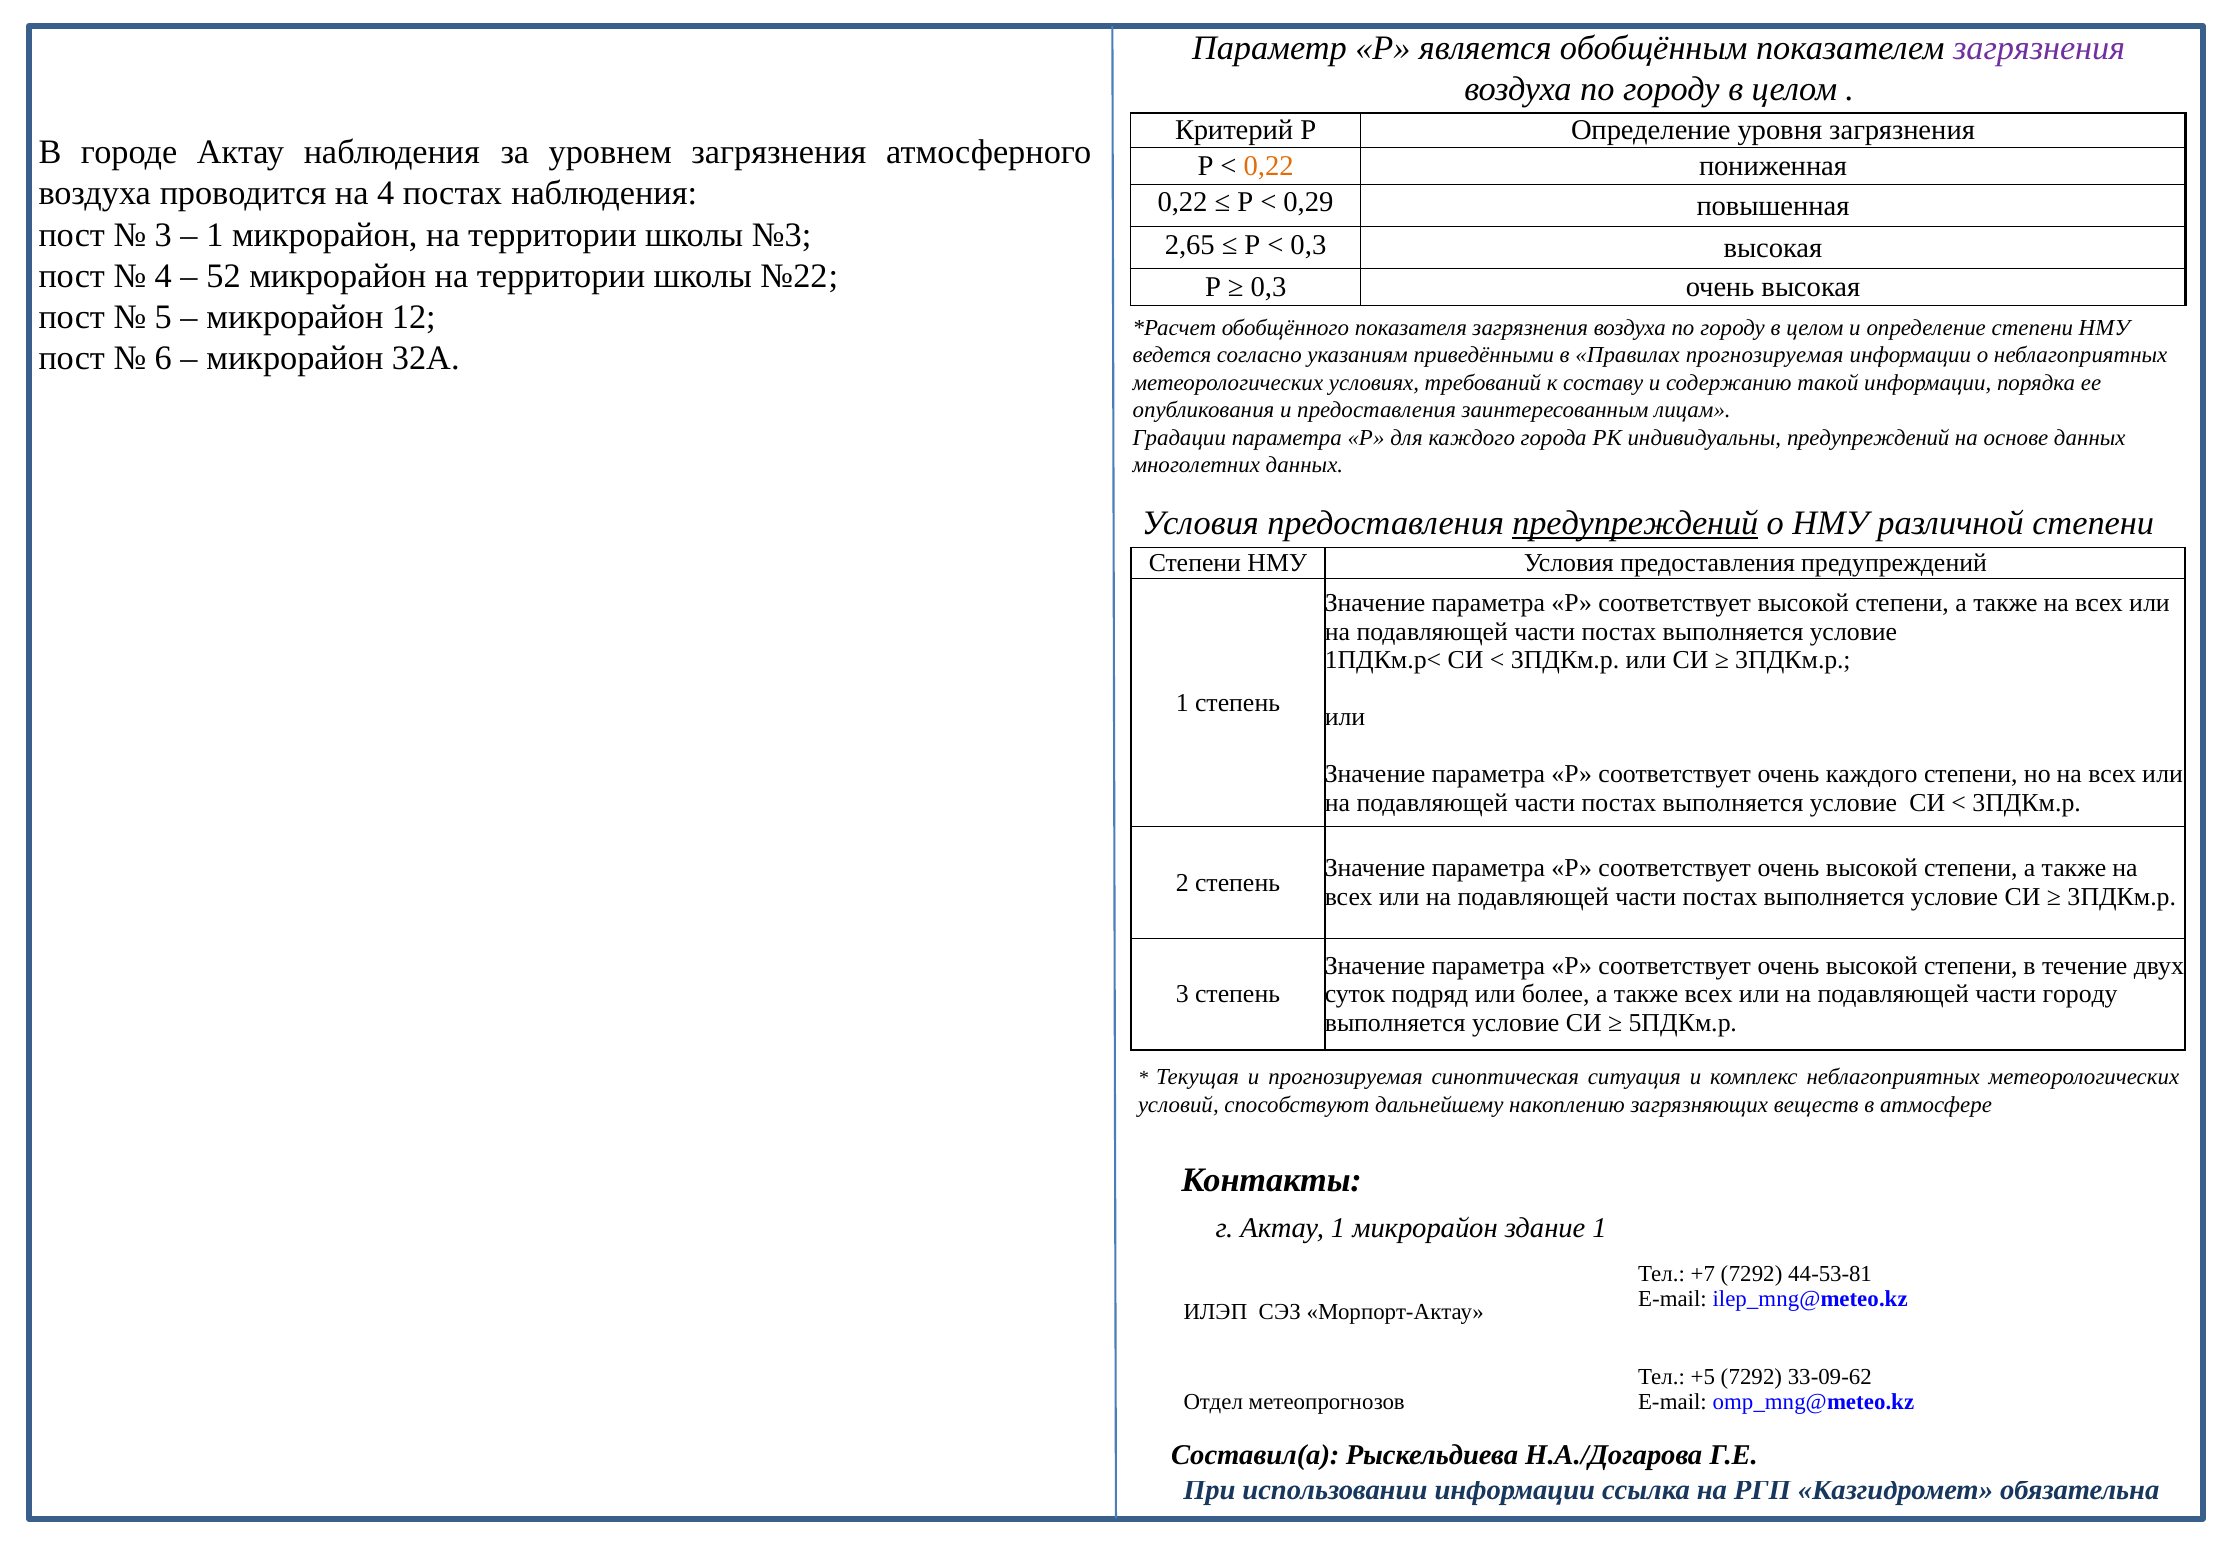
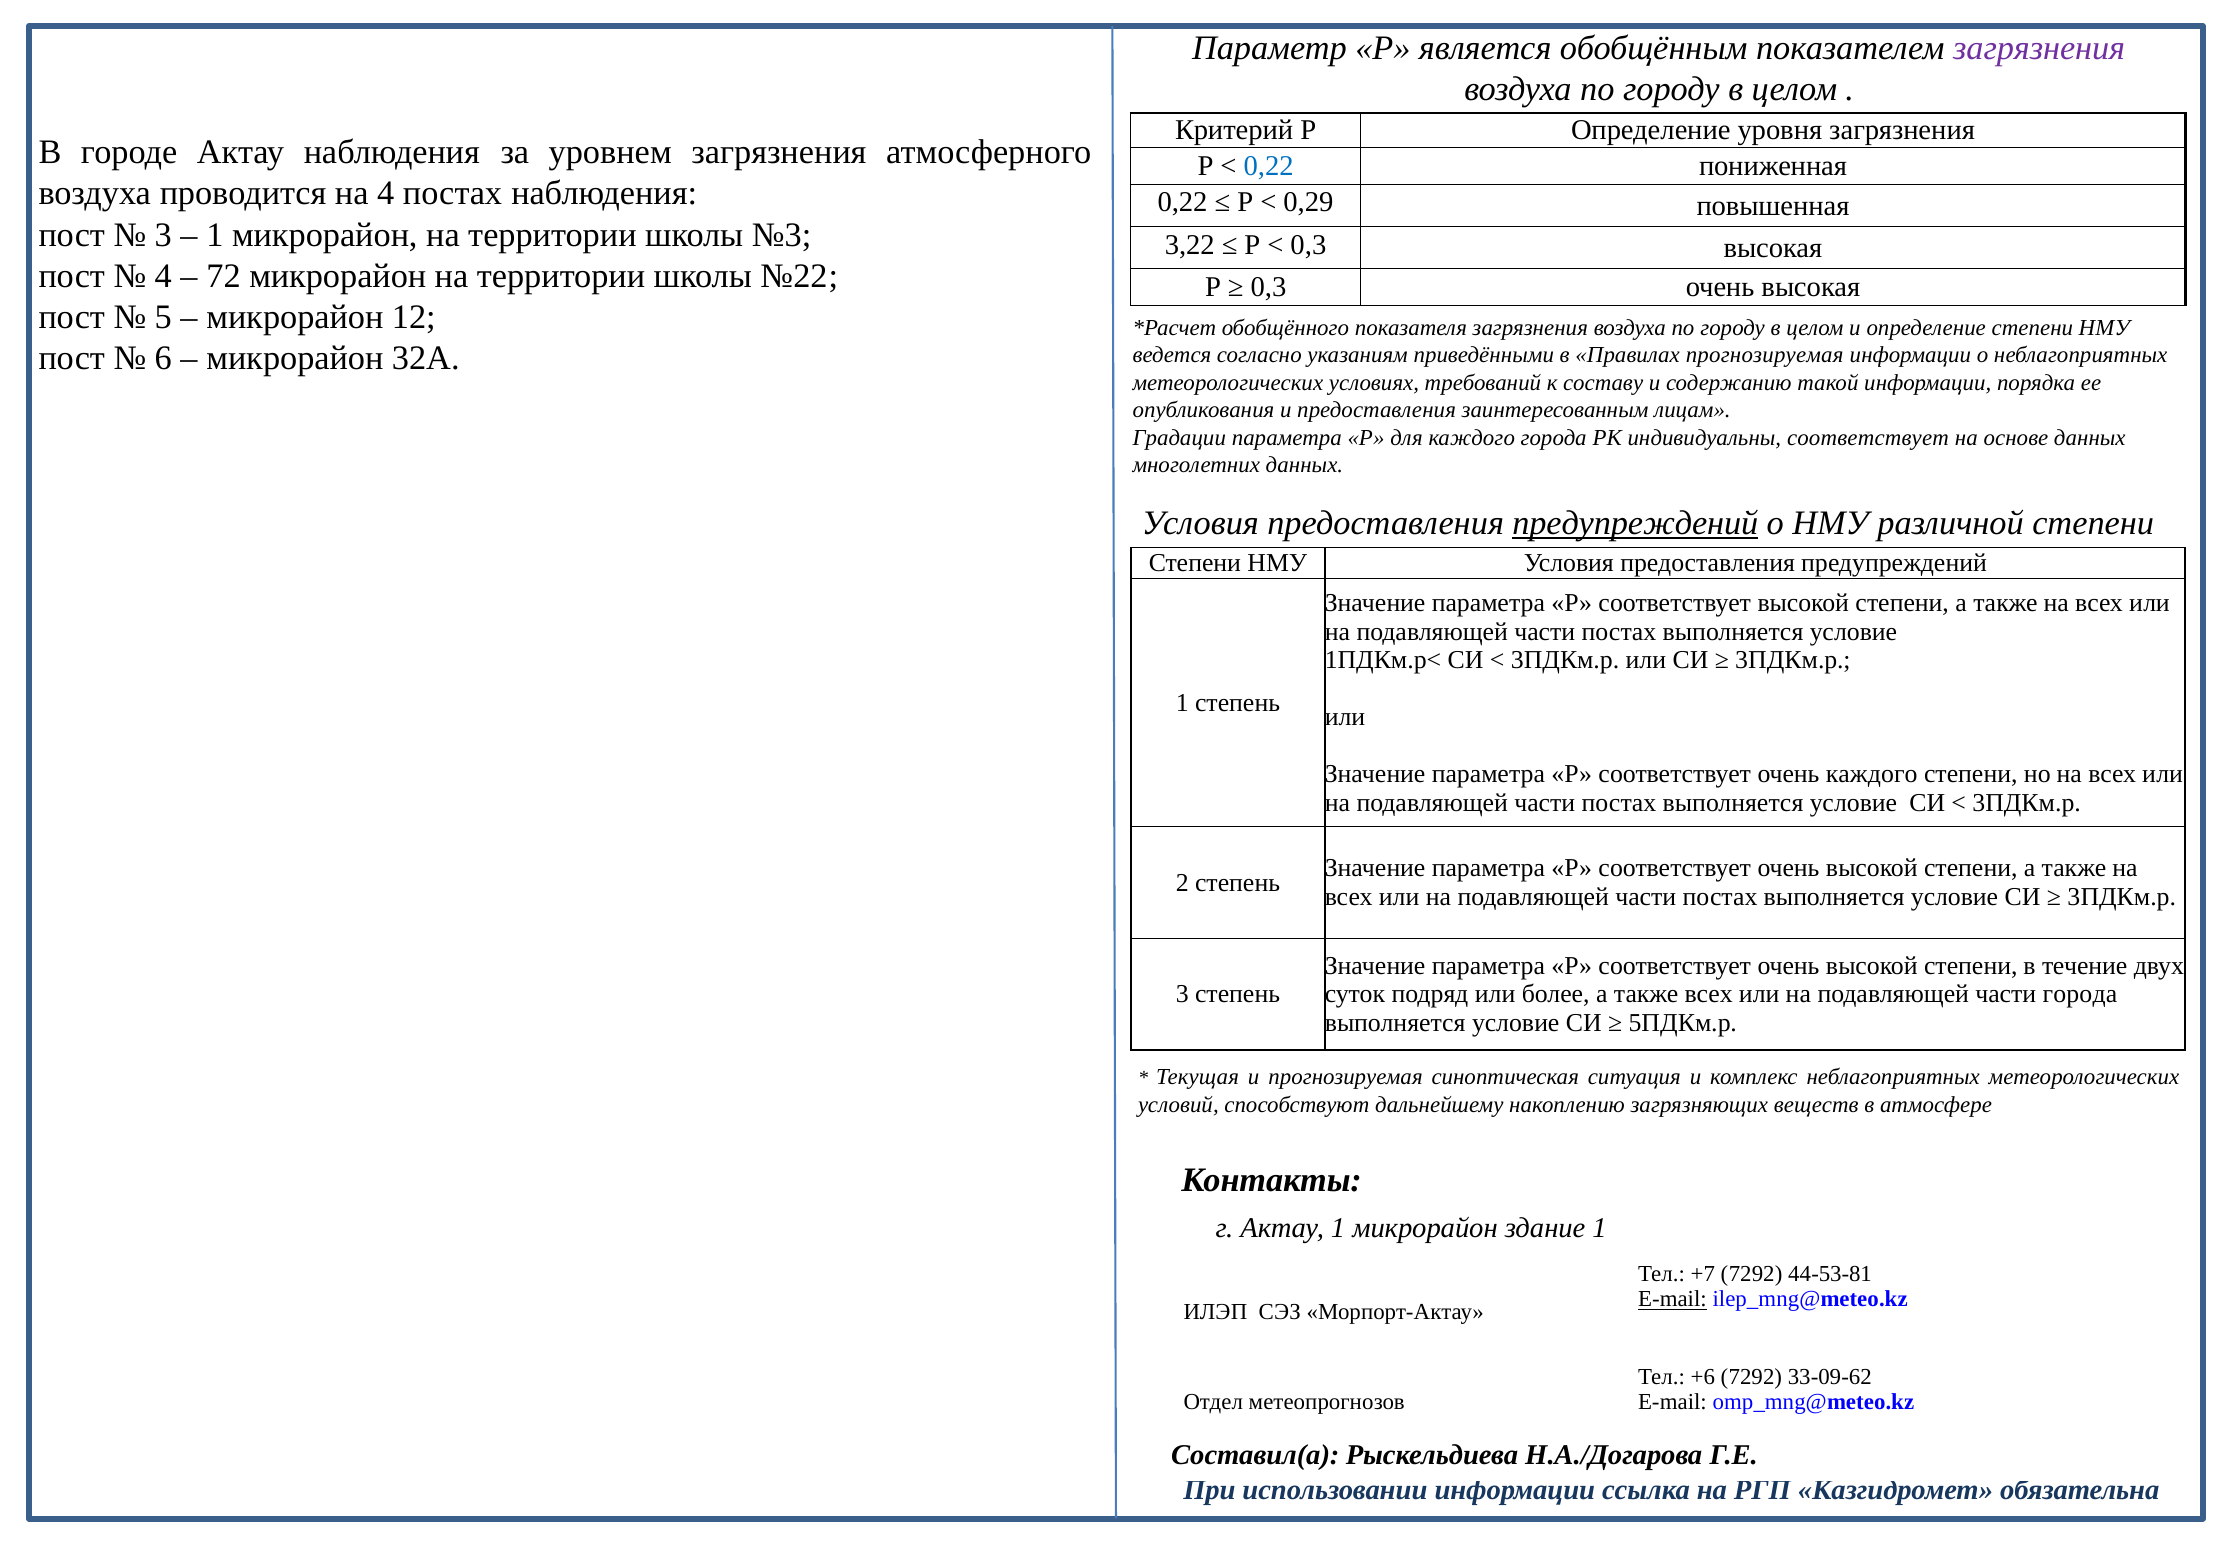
0,22 at (1269, 166) colour: orange -> blue
2,65: 2,65 -> 3,22
52: 52 -> 72
индивидуальны предупреждений: предупреждений -> соответствует
части городу: городу -> города
E-mail at (1672, 1300) underline: none -> present
+5: +5 -> +6
